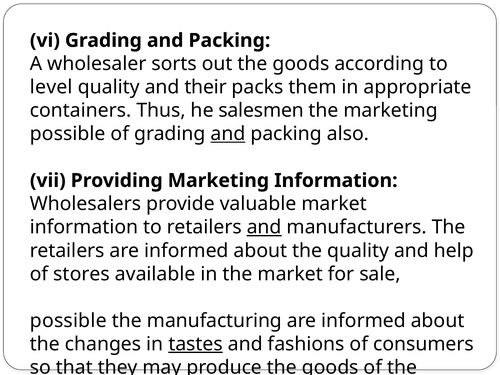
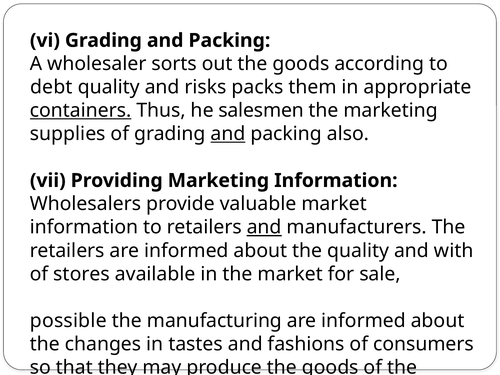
level at (51, 87): level -> debt
their: their -> risks
containers underline: none -> present
possible at (68, 134): possible -> supplies
help: help -> with
tastes underline: present -> none
